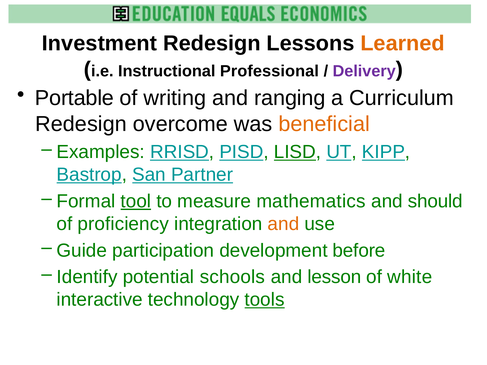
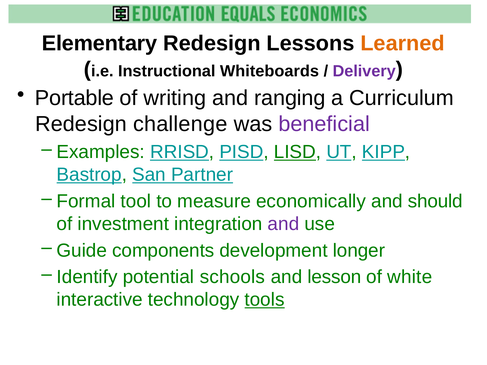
Investment: Investment -> Elementary
Professional: Professional -> Whiteboards
overcome: overcome -> challenge
beneficial colour: orange -> purple
tool underline: present -> none
mathematics: mathematics -> economically
proficiency: proficiency -> investment
and at (283, 224) colour: orange -> purple
participation: participation -> components
before: before -> longer
